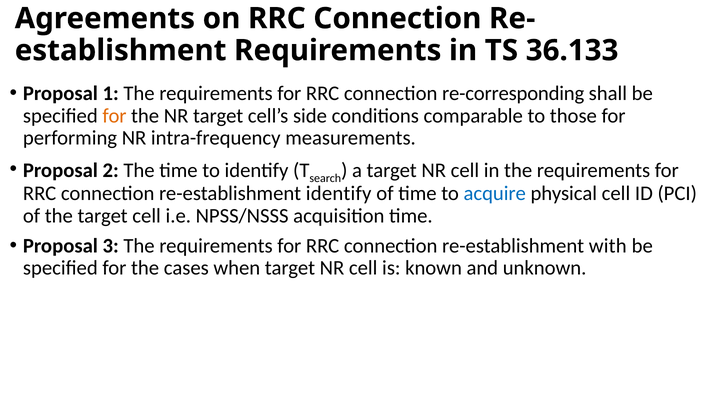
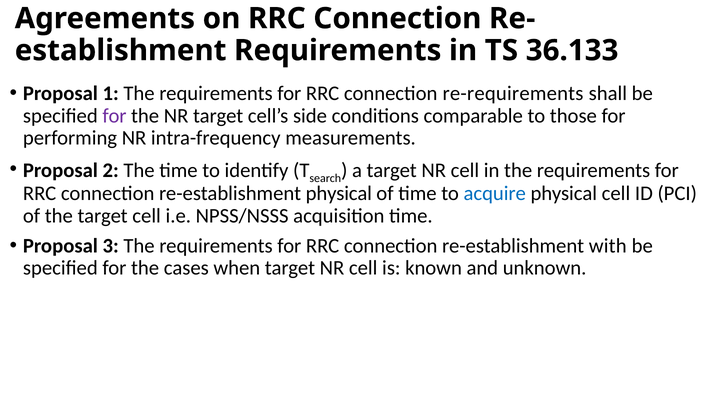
re-corresponding: re-corresponding -> re-requirements
for at (114, 116) colour: orange -> purple
re-establishment identify: identify -> physical
